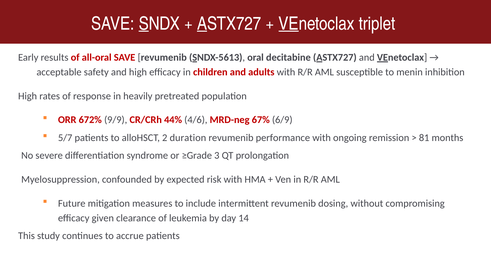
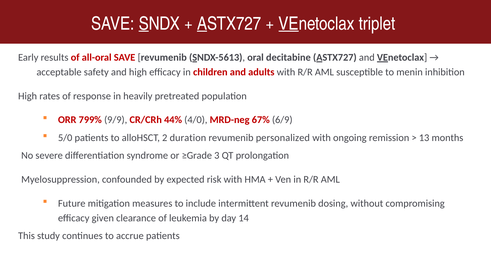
672%: 672% -> 799%
4/6: 4/6 -> 4/0
5/7: 5/7 -> 5/0
performance: performance -> personalized
81: 81 -> 13
